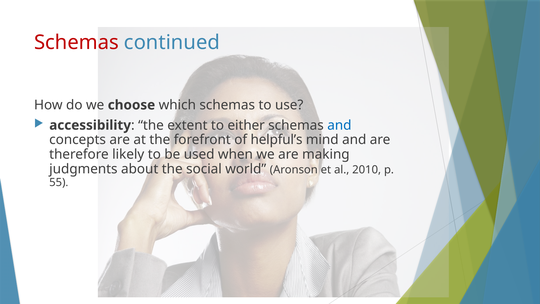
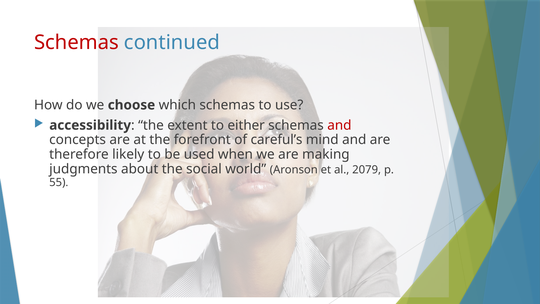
and at (339, 125) colour: blue -> red
helpful’s: helpful’s -> careful’s
2010: 2010 -> 2079
